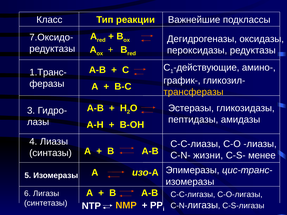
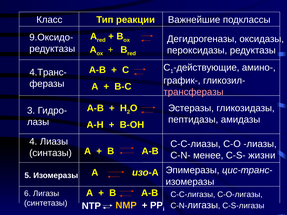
7.Оксидо-: 7.Оксидо- -> 9.Оксидо-
1.Транс-: 1.Транс- -> 4.Транс-
трансферазы colour: yellow -> pink
жизни: жизни -> менее
менее: менее -> жизни
